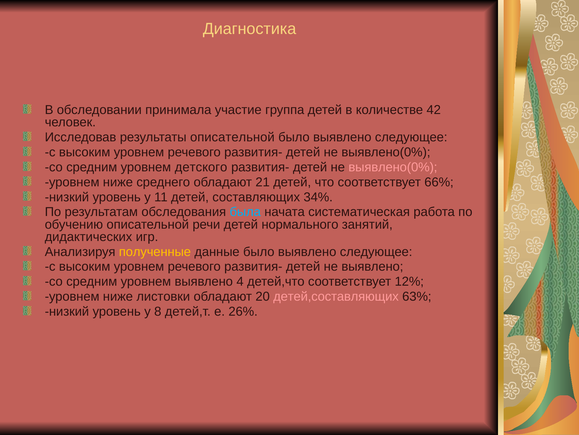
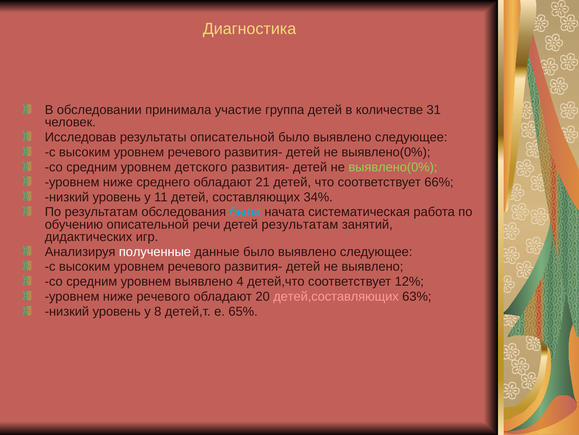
42: 42 -> 31
выявлено(0% at (393, 167) colour: pink -> light green
детей нормального: нормального -> результатам
полученные colour: yellow -> white
ниже листовки: листовки -> речевого
26%: 26% -> 65%
